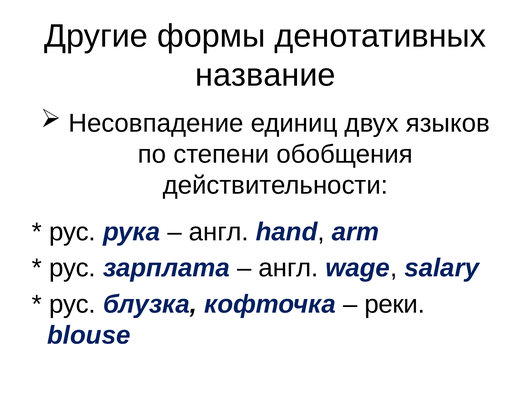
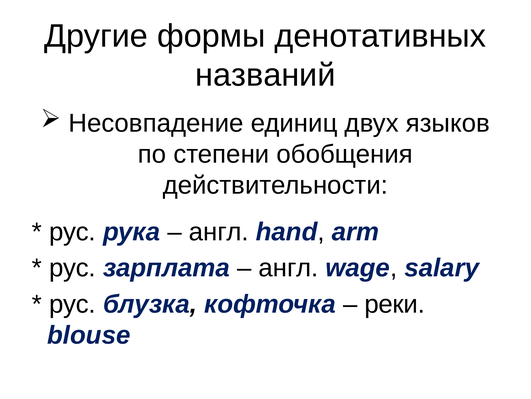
название: название -> названий
